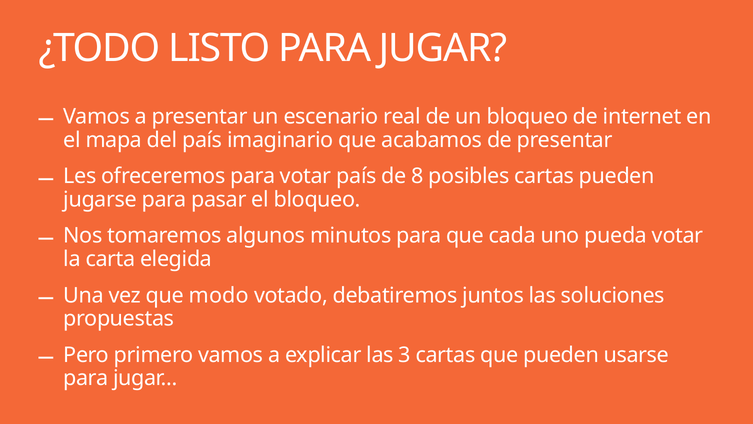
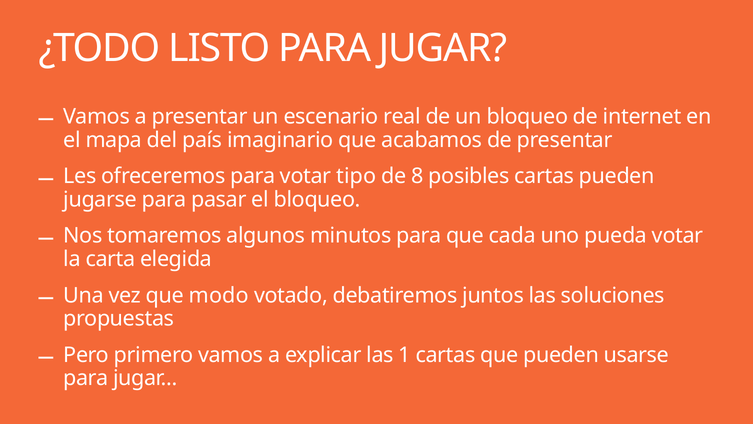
votar país: país -> tipo
3: 3 -> 1
